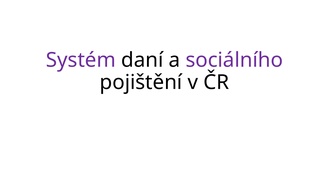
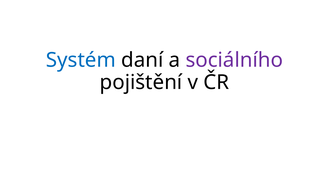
Systém colour: purple -> blue
